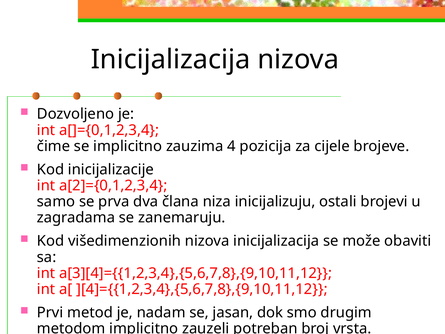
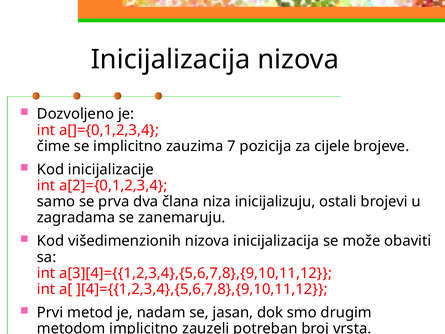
4: 4 -> 7
